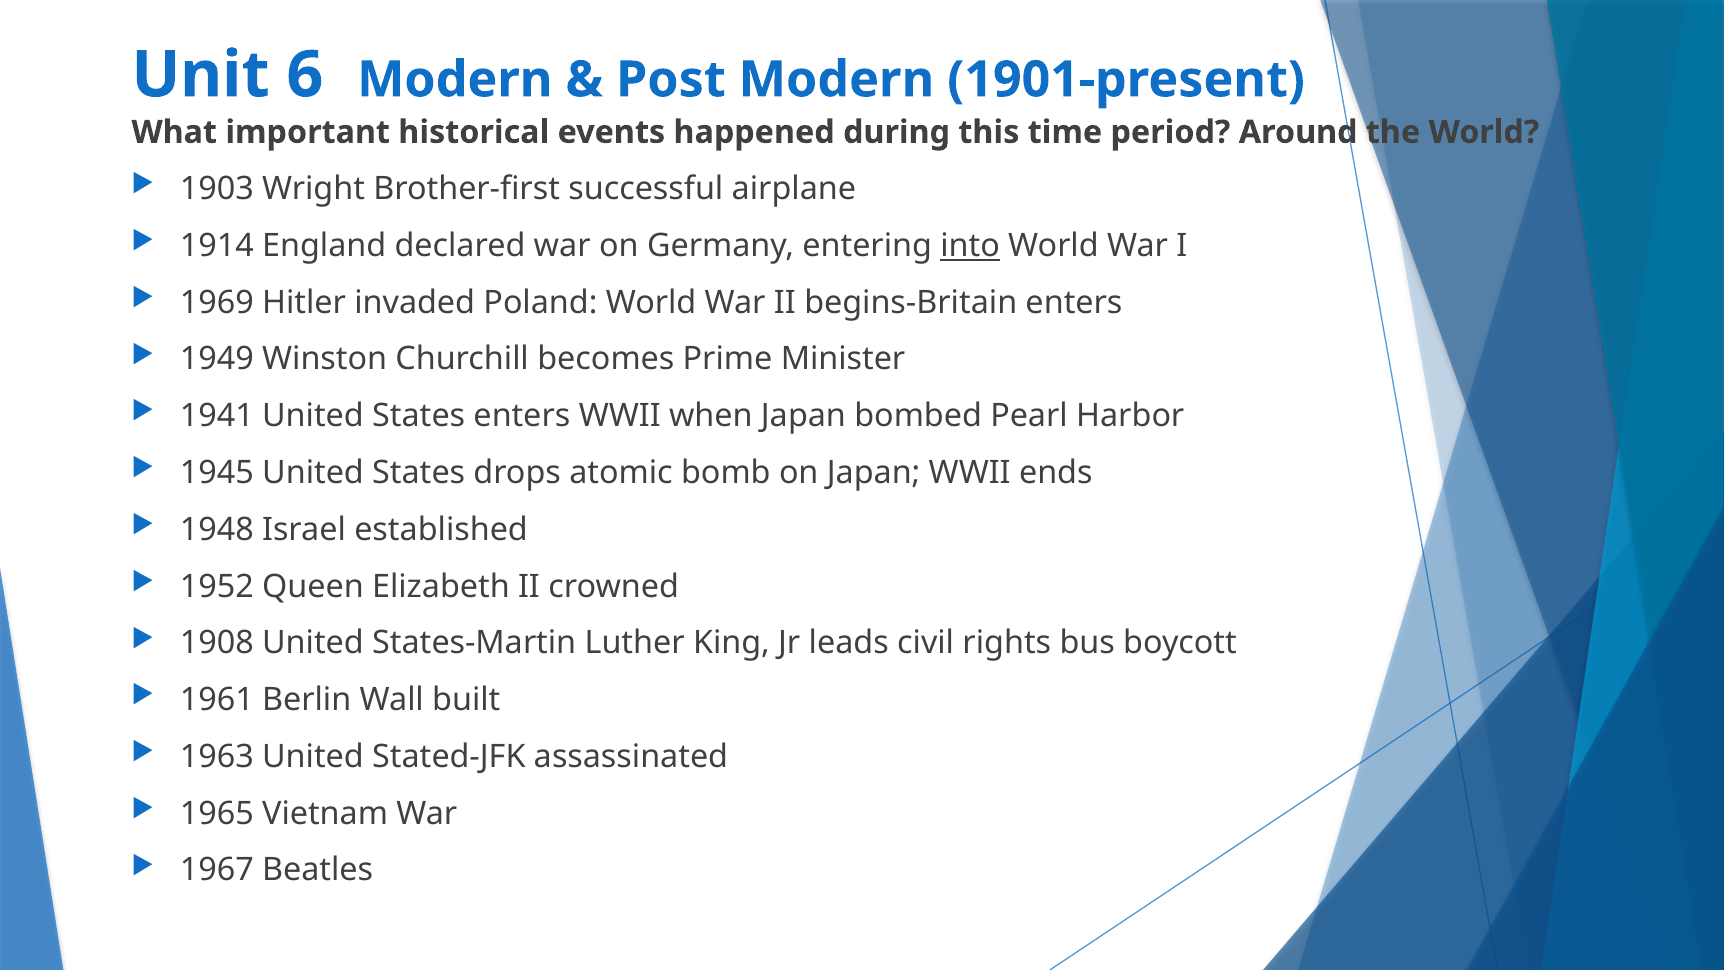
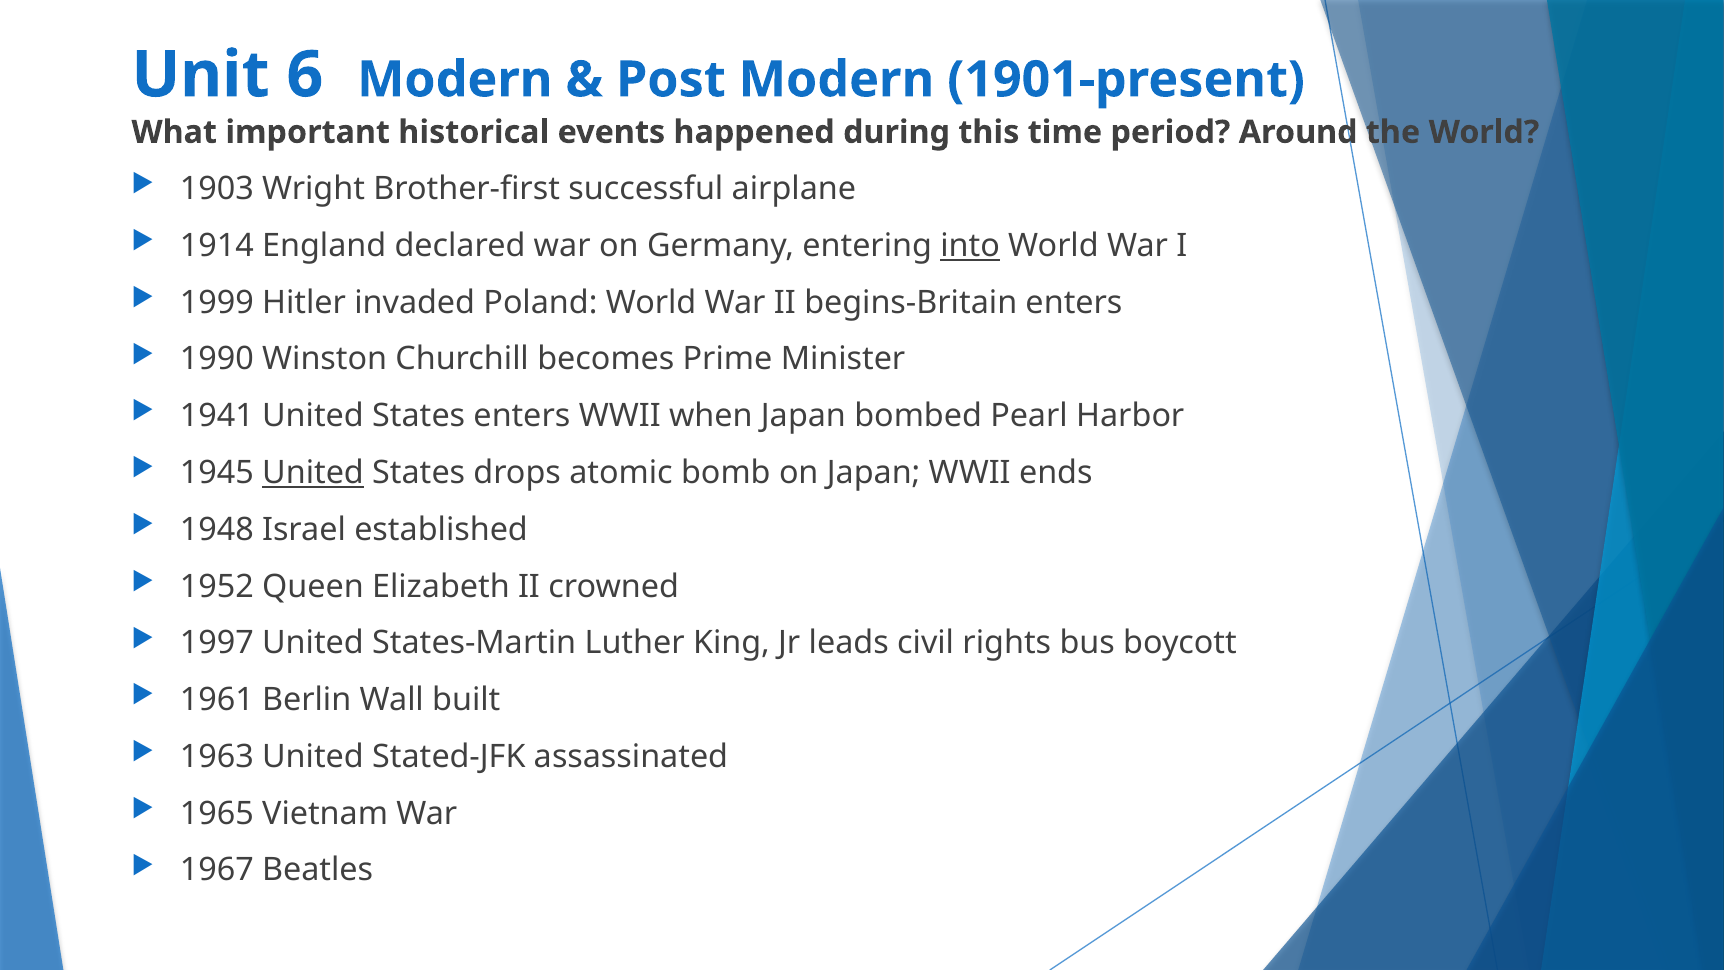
1969: 1969 -> 1999
1949: 1949 -> 1990
United at (313, 473) underline: none -> present
1908: 1908 -> 1997
